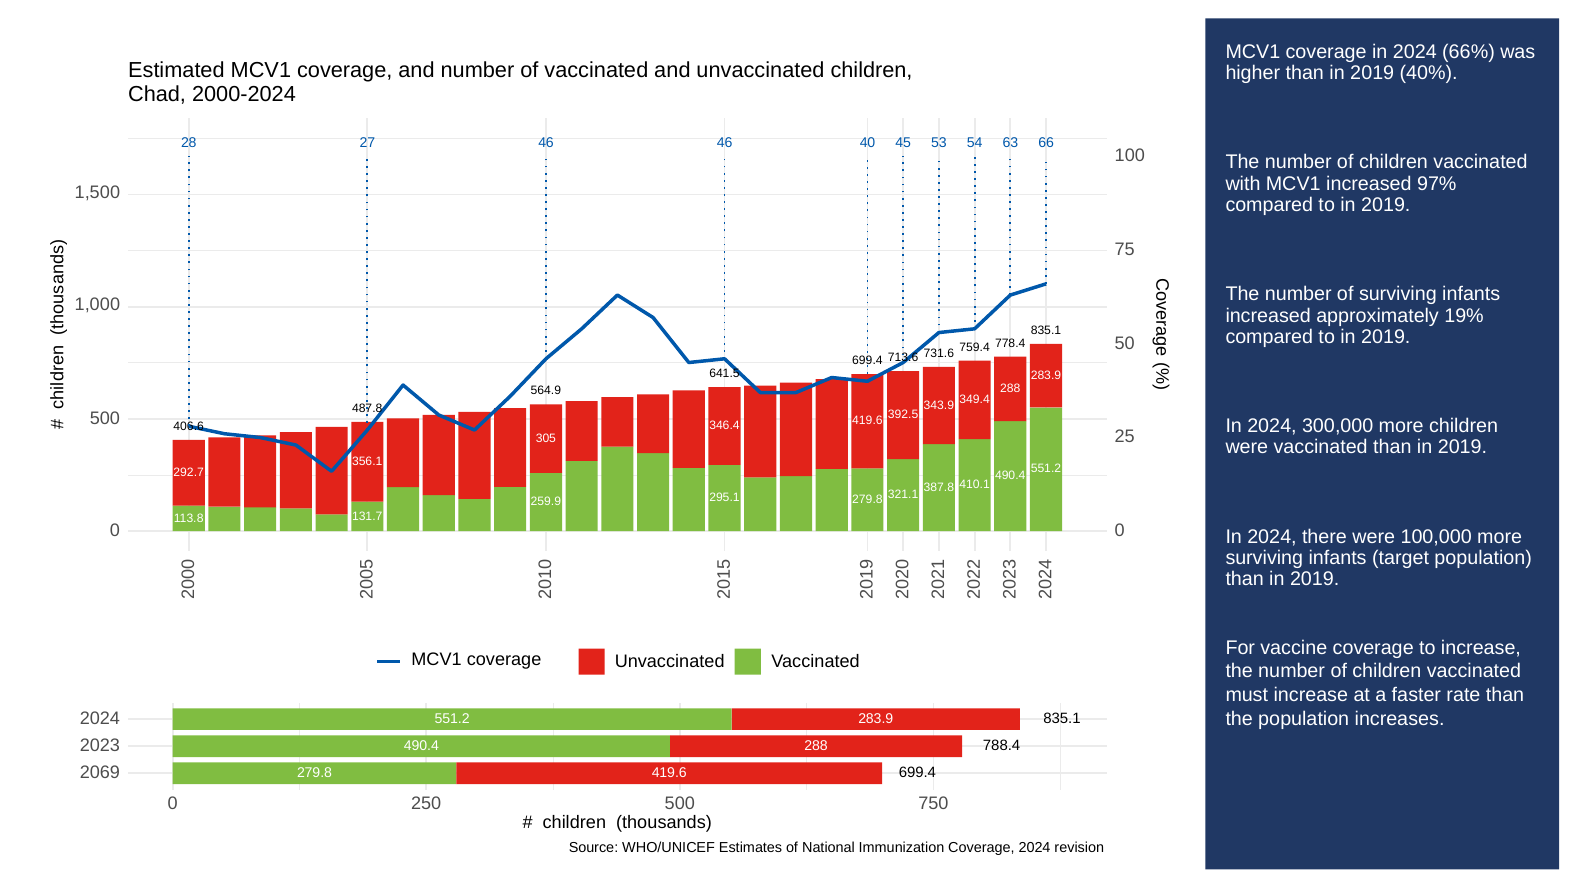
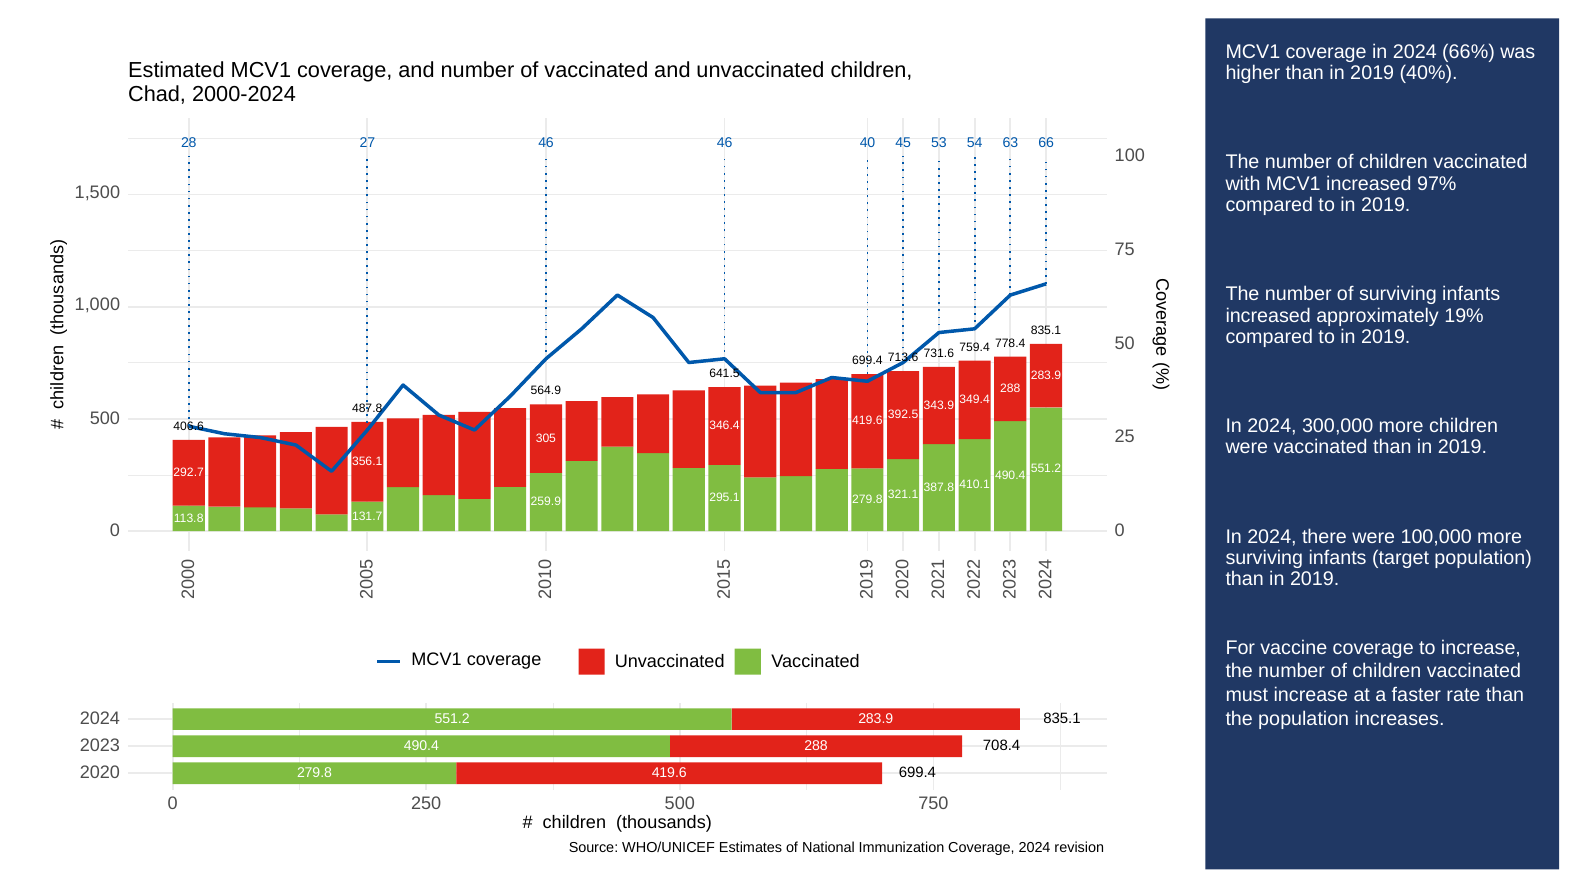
788.4: 788.4 -> 708.4
2069: 2069 -> 2020
